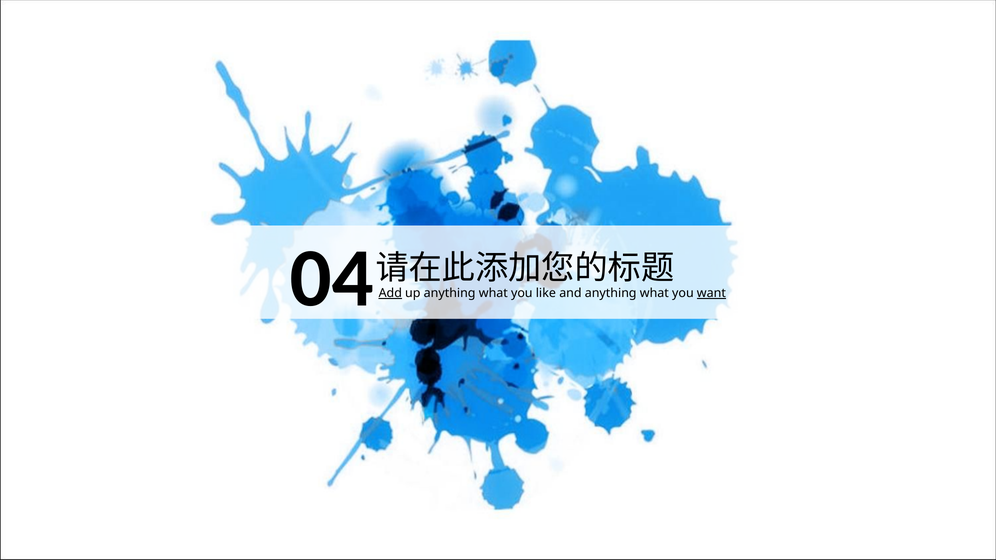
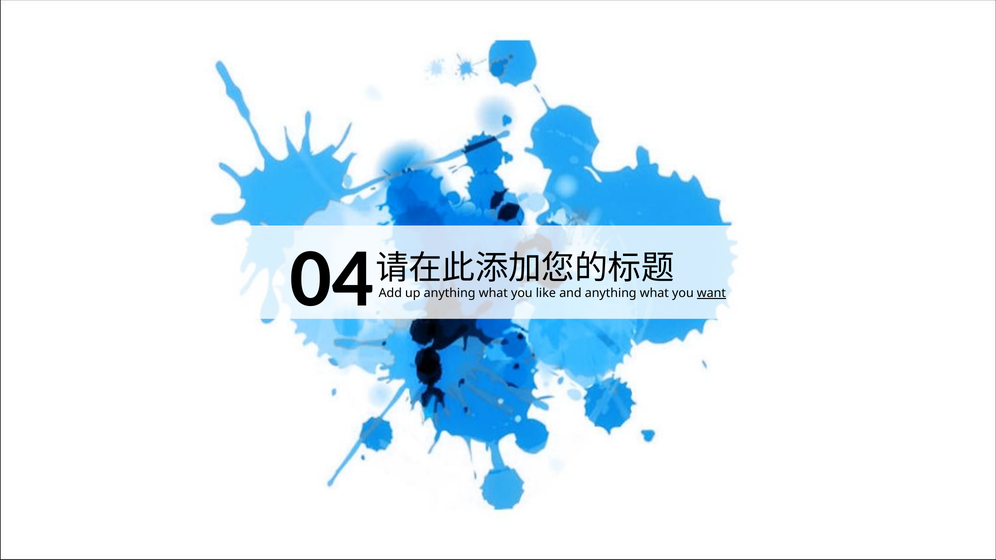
Add underline: present -> none
